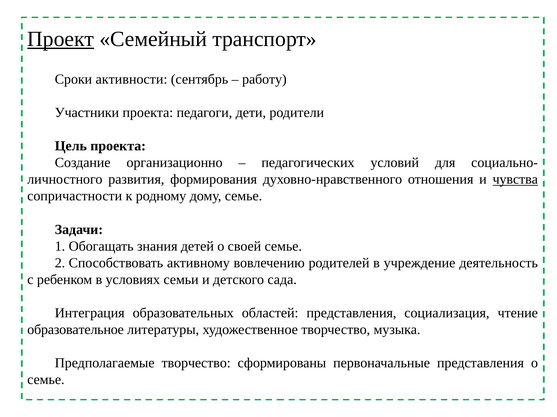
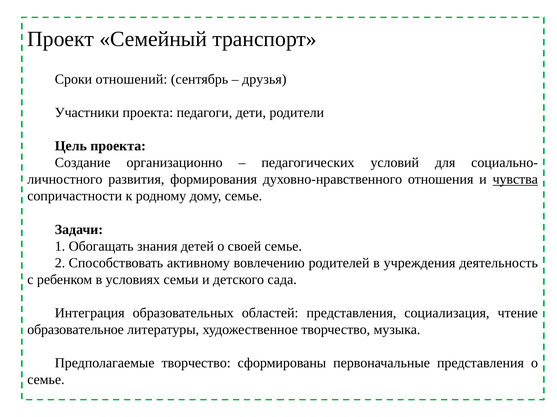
Проект underline: present -> none
активности: активности -> отношений
работу: работу -> друзья
учреждение: учреждение -> учреждения
